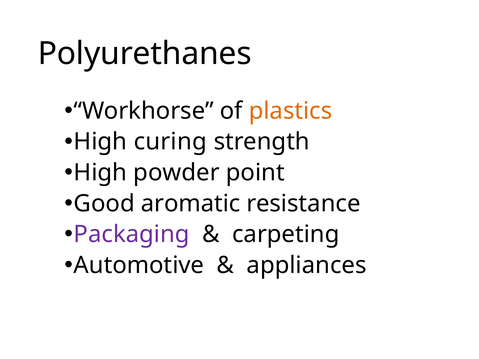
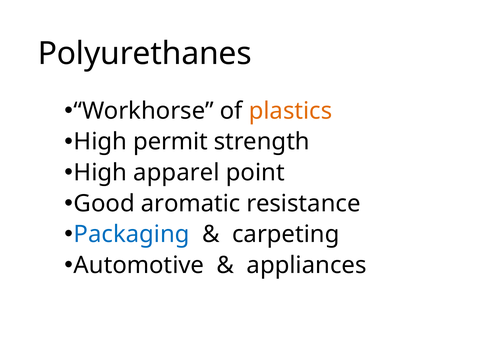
curing: curing -> permit
powder: powder -> apparel
Packaging colour: purple -> blue
